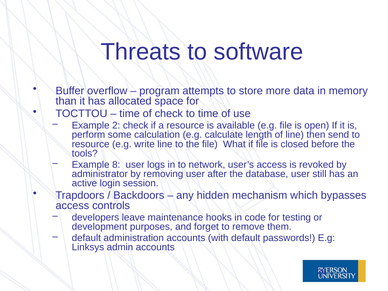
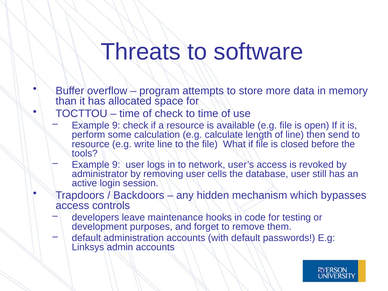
2 at (116, 125): 2 -> 9
8 at (116, 165): 8 -> 9
after: after -> cells
